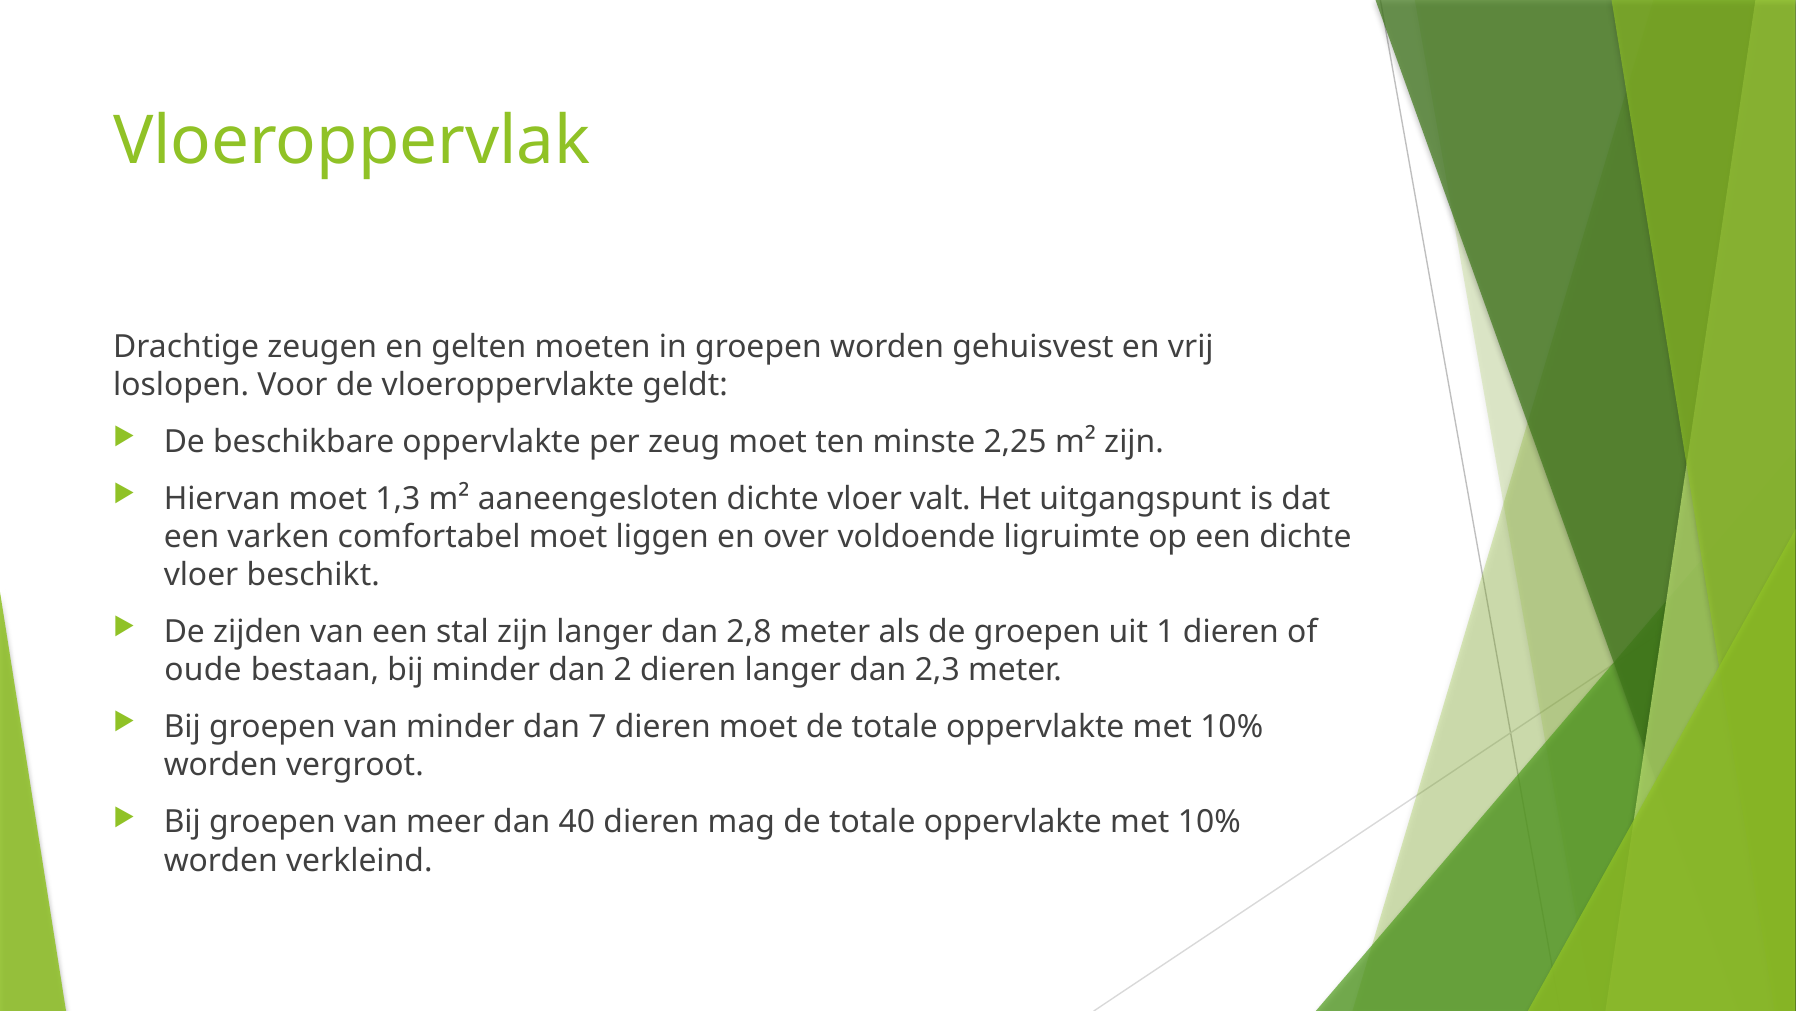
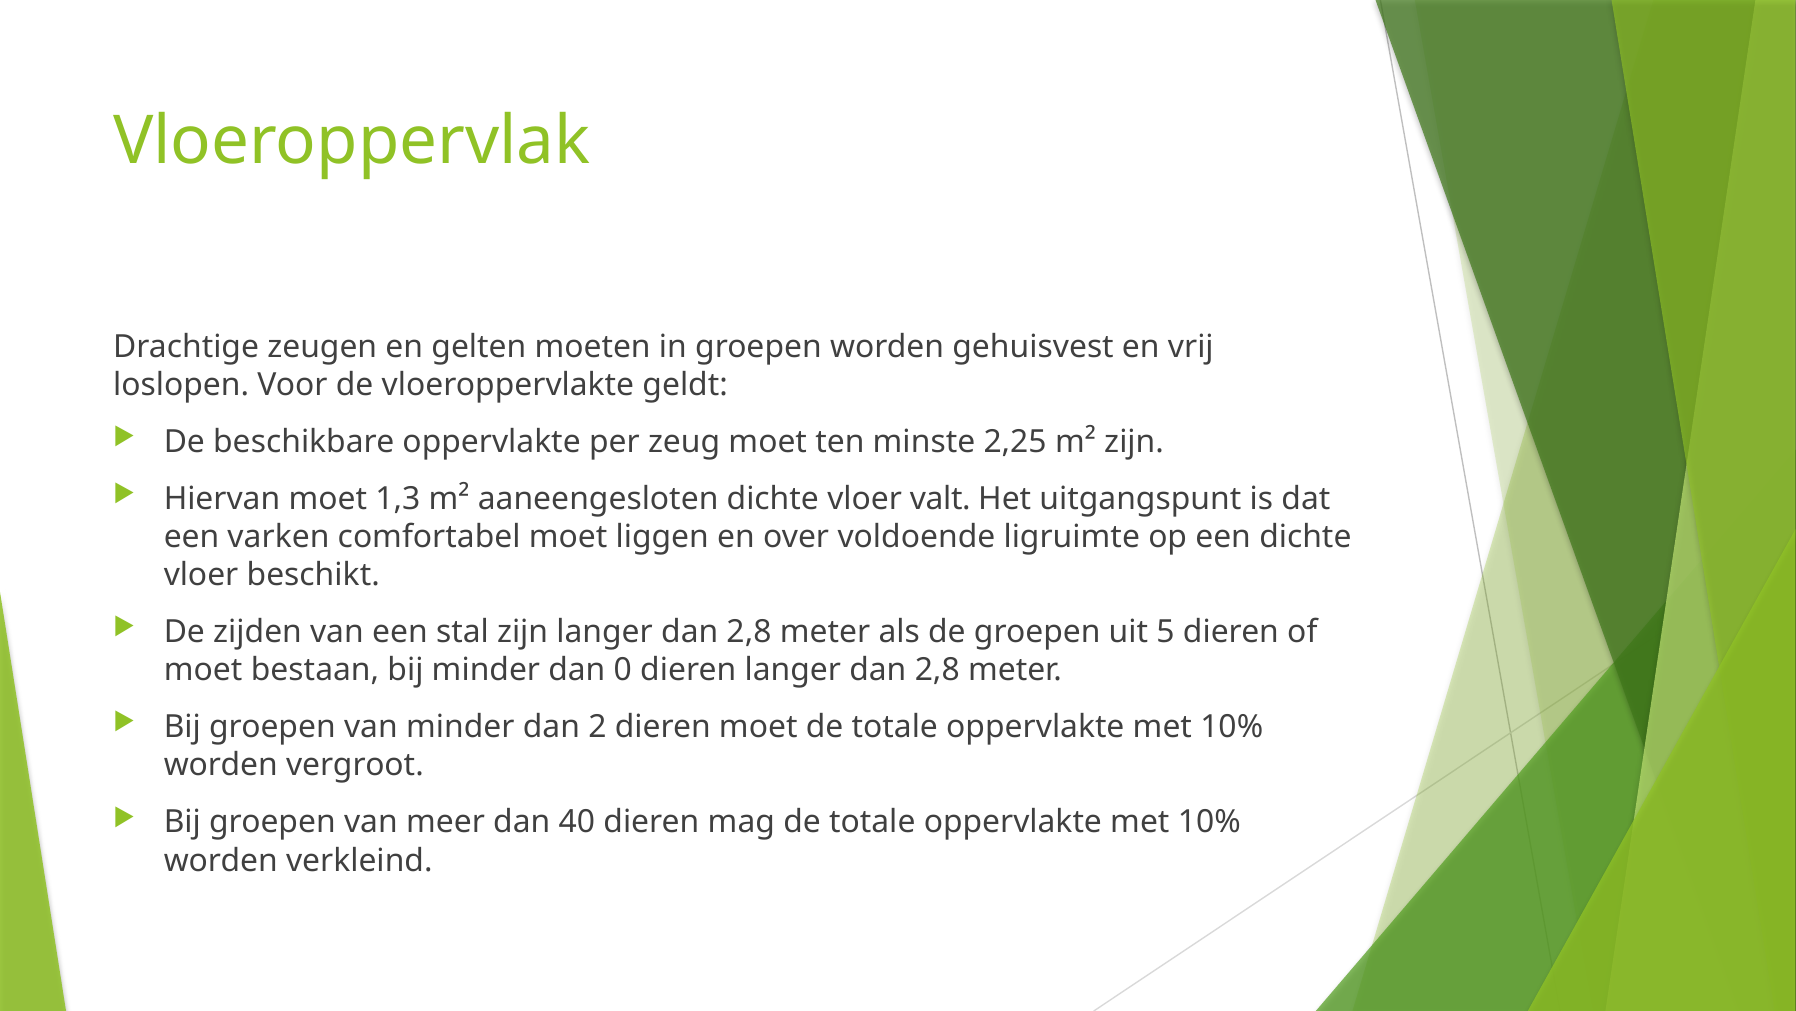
1: 1 -> 5
oude at (203, 670): oude -> moet
2: 2 -> 0
dieren langer dan 2,3: 2,3 -> 2,8
7: 7 -> 2
